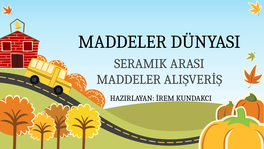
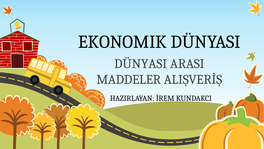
MADDELER at (122, 42): MADDELER -> EKONOMIK
SERAMIK at (141, 63): SERAMIK -> DÜNYASI
